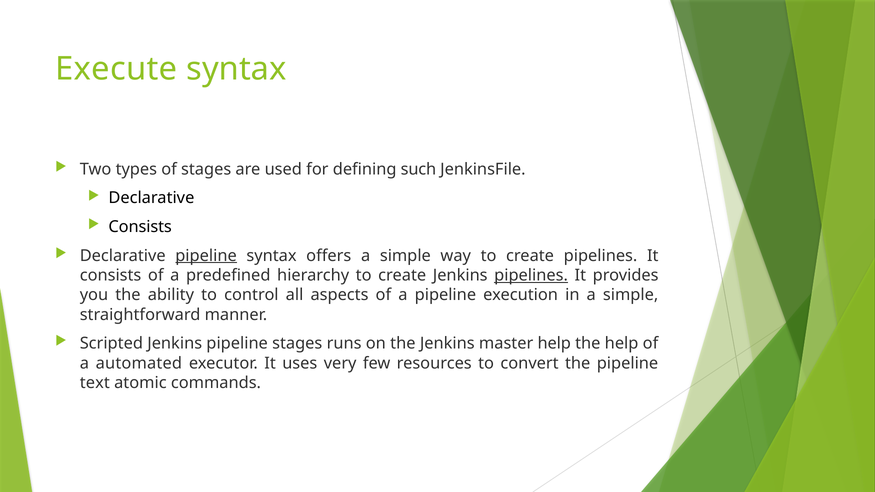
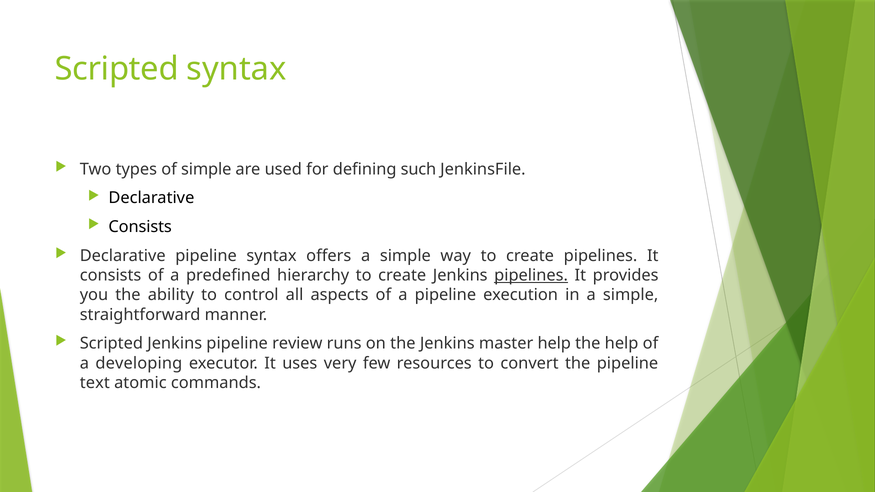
Execute at (116, 69): Execute -> Scripted
of stages: stages -> simple
pipeline at (206, 256) underline: present -> none
pipeline stages: stages -> review
automated: automated -> developing
